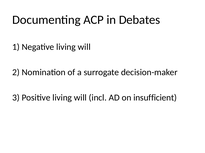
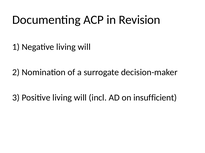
Debates: Debates -> Revision
